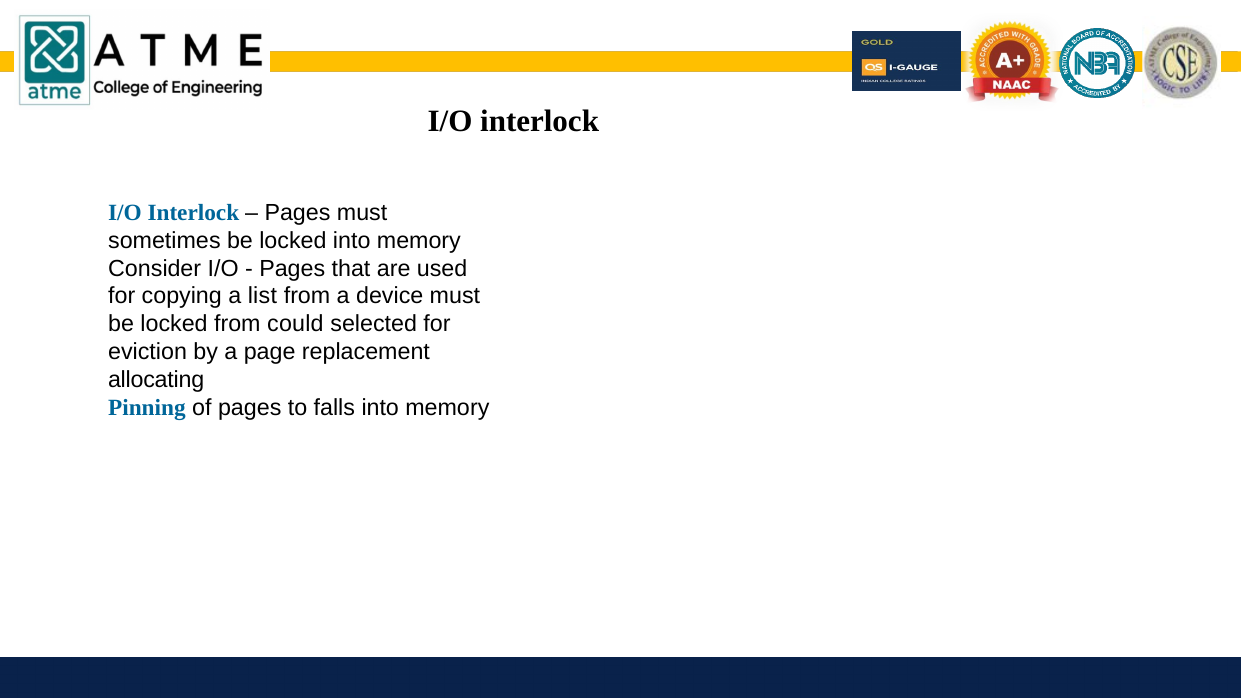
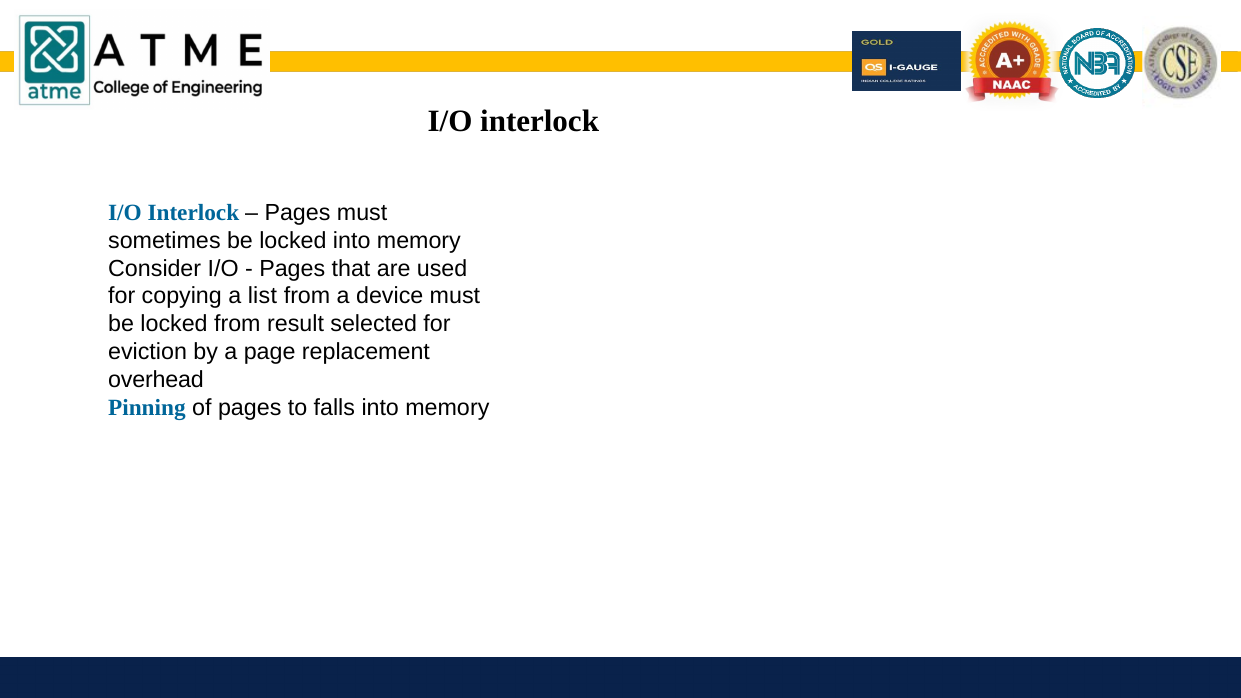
could: could -> result
allocating: allocating -> overhead
